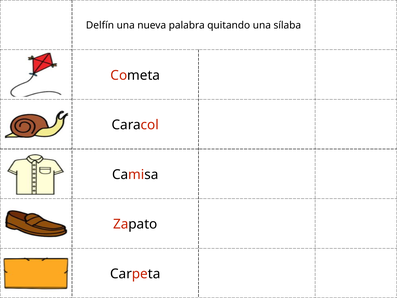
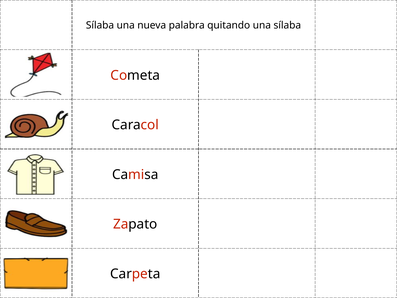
Delfín at (100, 25): Delfín -> Sílaba
